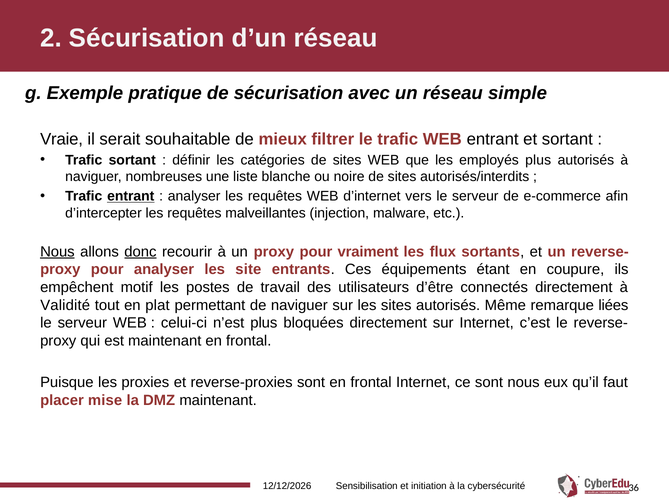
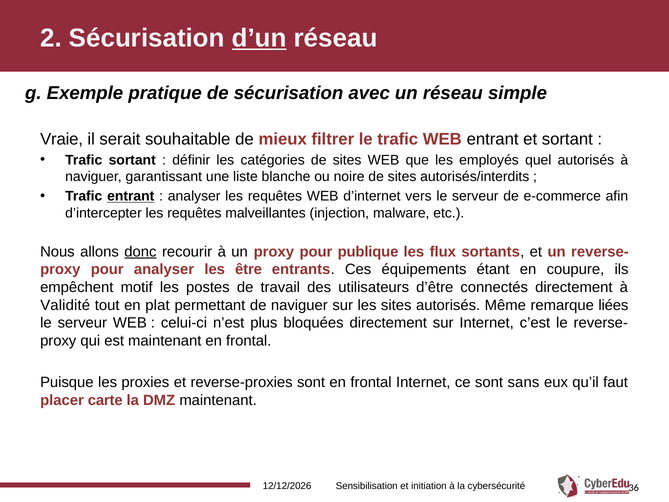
d’un underline: none -> present
employés plus: plus -> quel
nombreuses: nombreuses -> garantissant
Nous at (57, 251) underline: present -> none
vraiment: vraiment -> publique
site: site -> être
sont nous: nous -> sans
mise: mise -> carte
